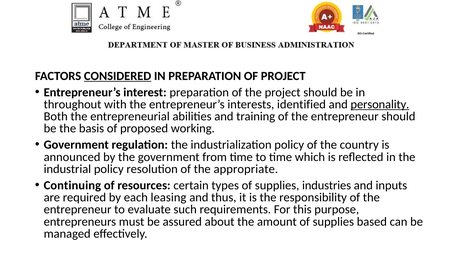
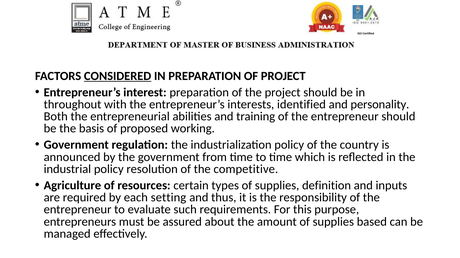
personality underline: present -> none
appropriate: appropriate -> competitive
Continuing: Continuing -> Agriculture
industries: industries -> definition
leasing: leasing -> setting
